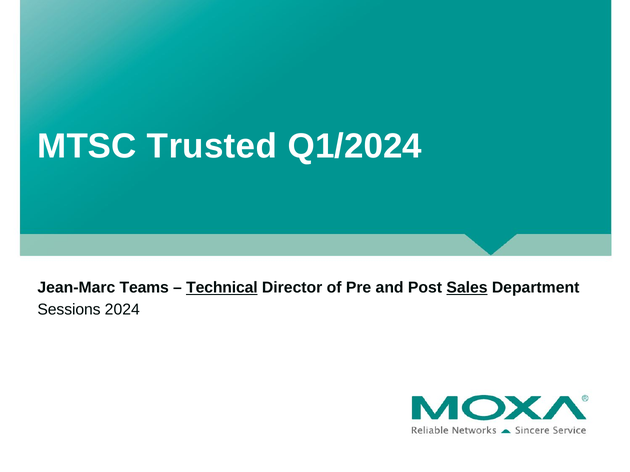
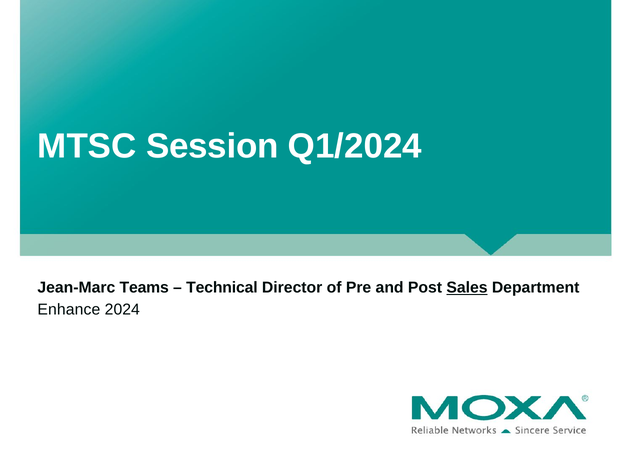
Trusted: Trusted -> Session
Technical underline: present -> none
Sessions: Sessions -> Enhance
